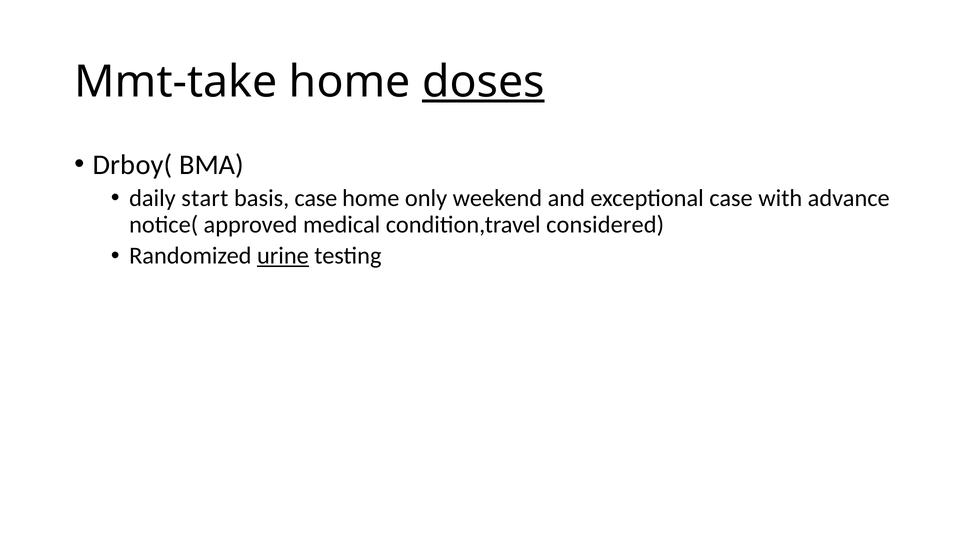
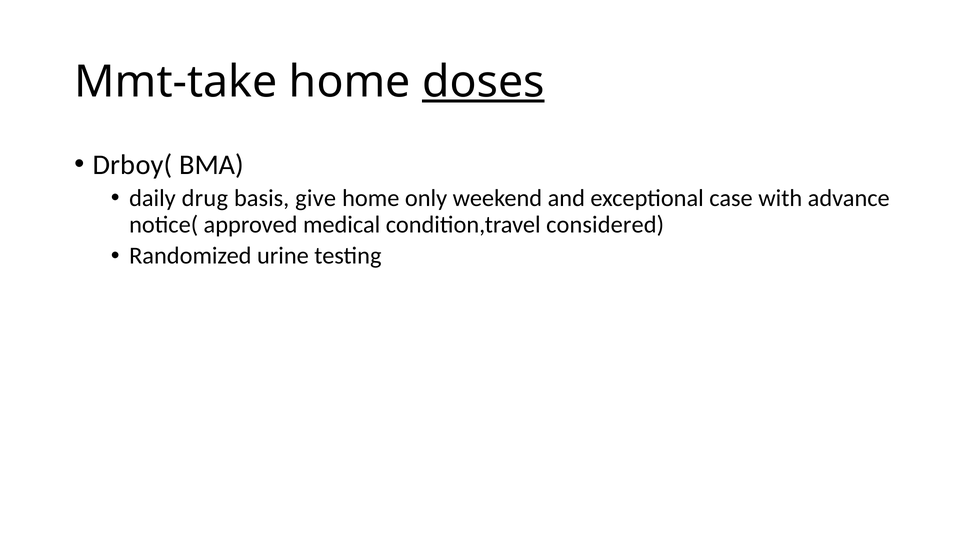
start: start -> drug
basis case: case -> give
urine underline: present -> none
